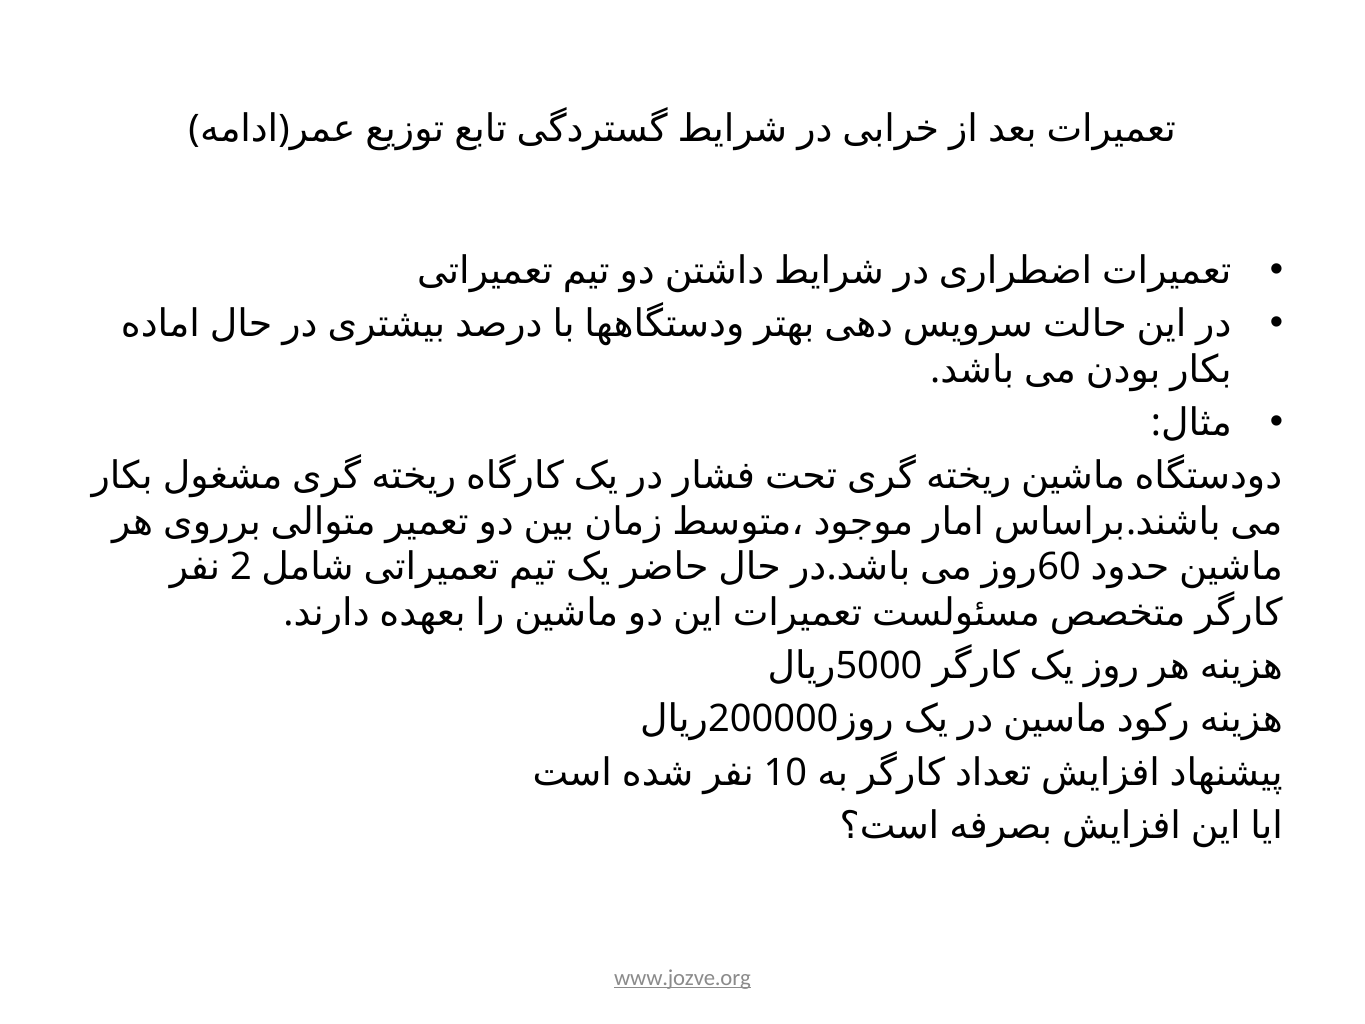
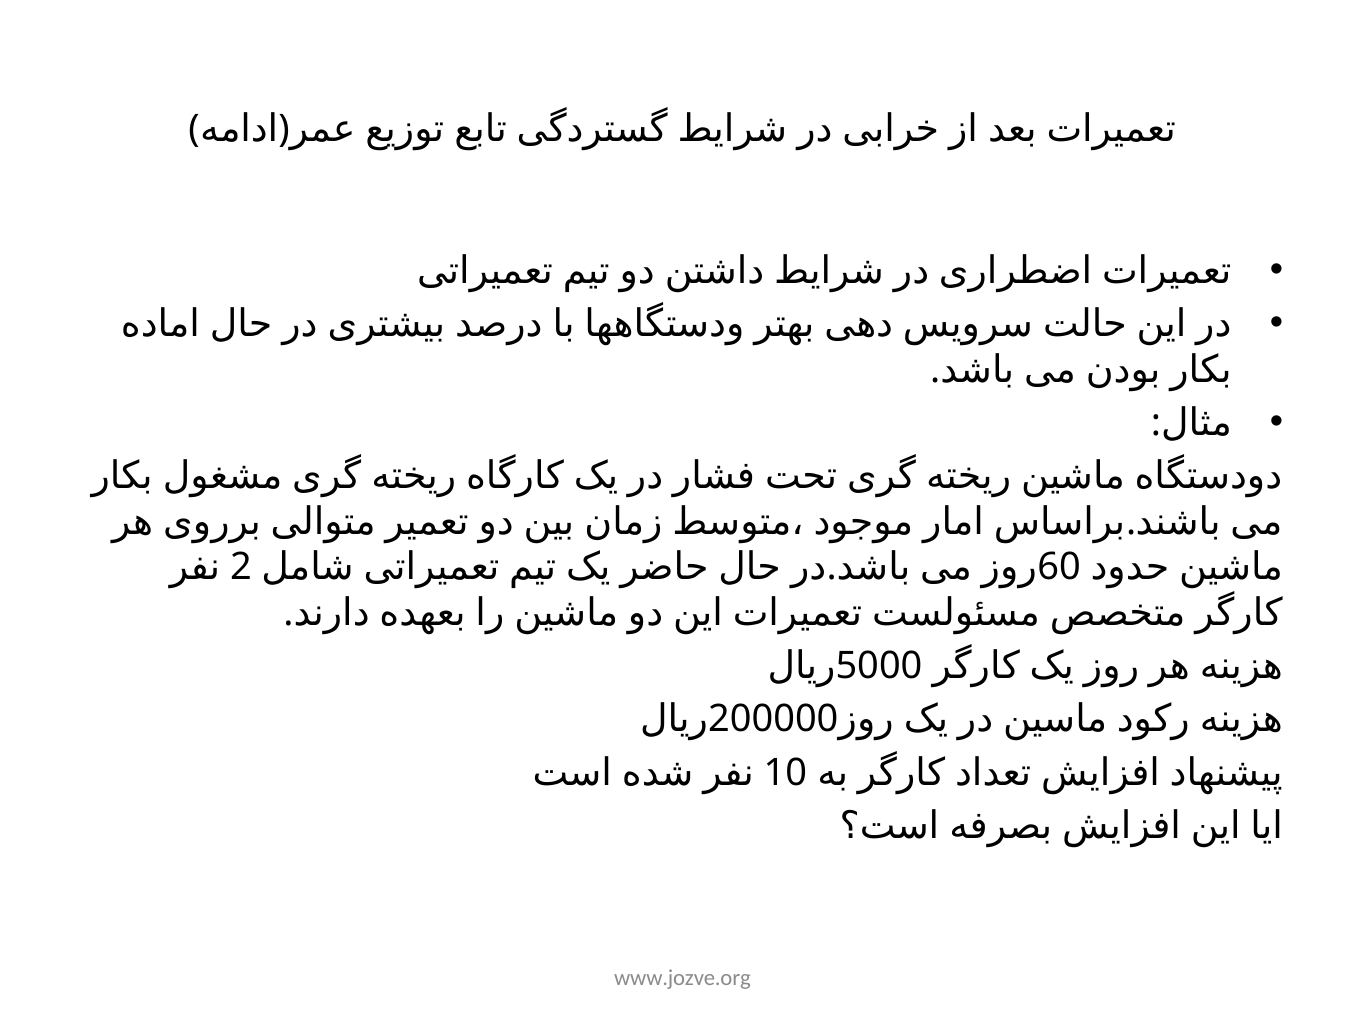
www.jozve.org underline: present -> none
